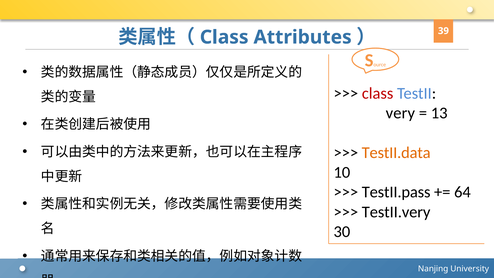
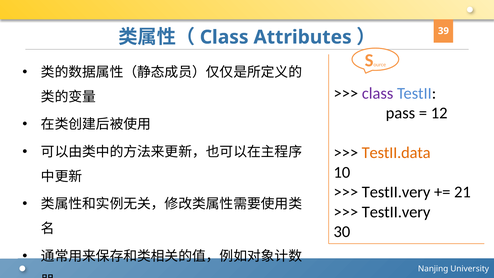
class at (378, 93) colour: red -> purple
very: very -> pass
13: 13 -> 12
TestII.pass at (396, 192): TestII.pass -> TestII.very
64: 64 -> 21
